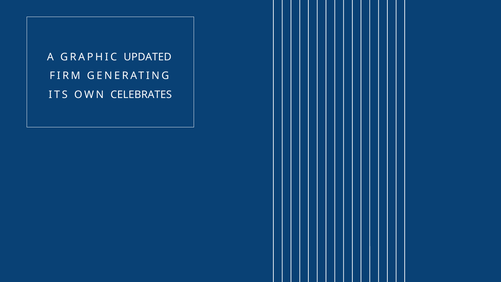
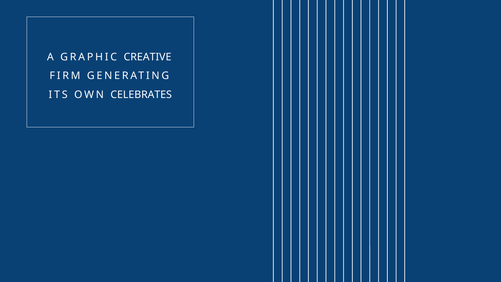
UPDATED: UPDATED -> CREATIVE
